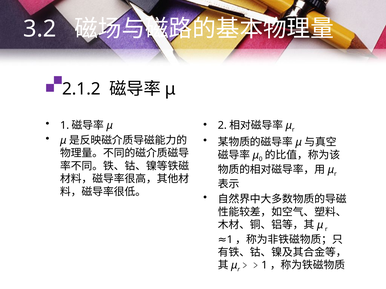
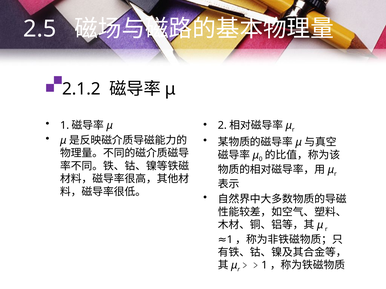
3.2: 3.2 -> 2.5
